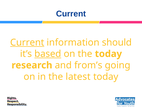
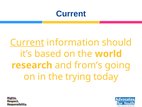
based underline: present -> none
the today: today -> world
latest: latest -> trying
